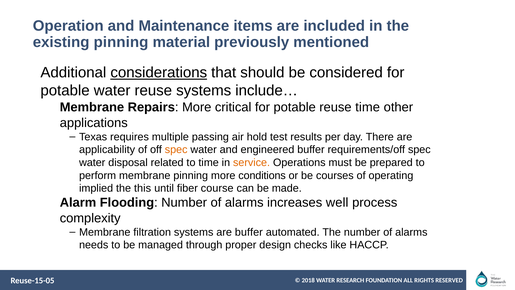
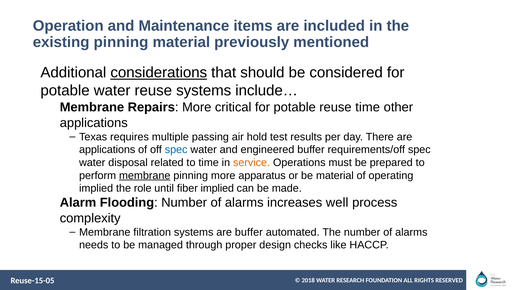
applicability at (107, 150): applicability -> applications
spec at (176, 150) colour: orange -> blue
membrane at (145, 175) underline: none -> present
conditions: conditions -> apparatus
be courses: courses -> material
this: this -> role
fiber course: course -> implied
